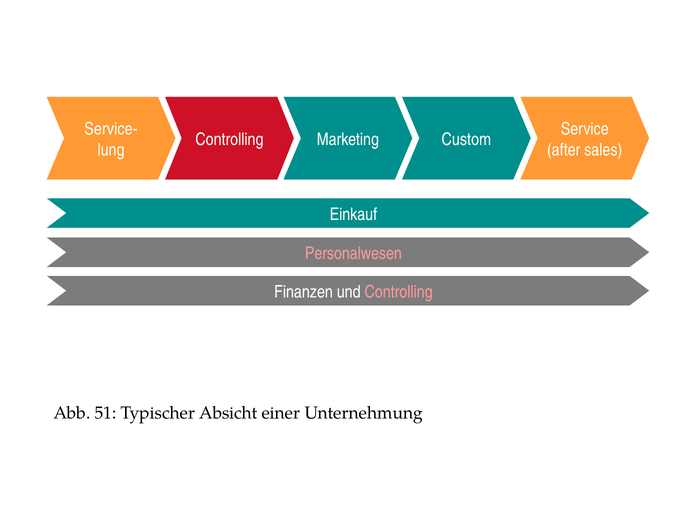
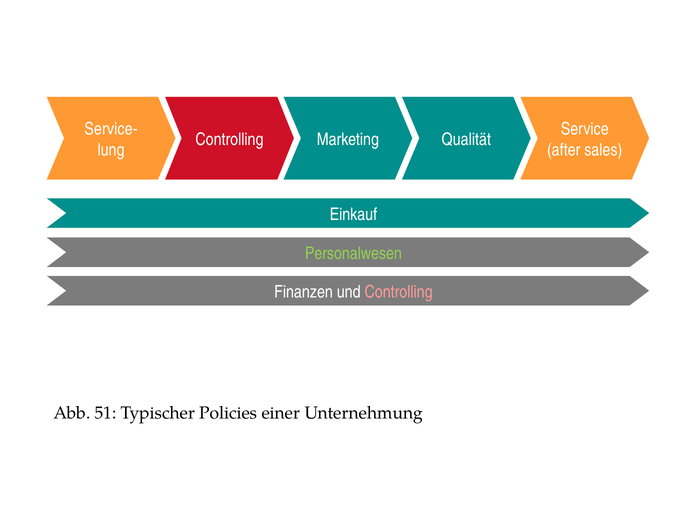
Custom: Custom -> Qualität
Personalwesen colour: pink -> light green
Absicht: Absicht -> Policies
